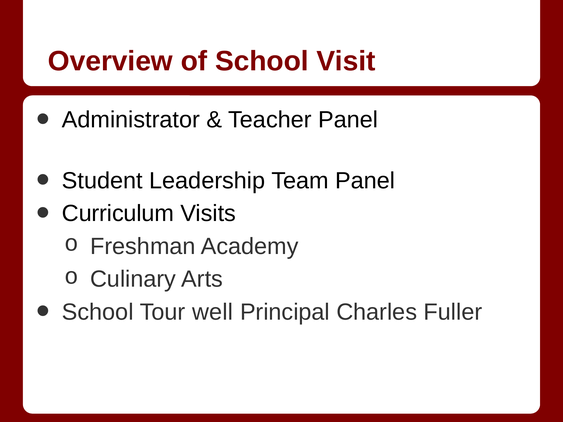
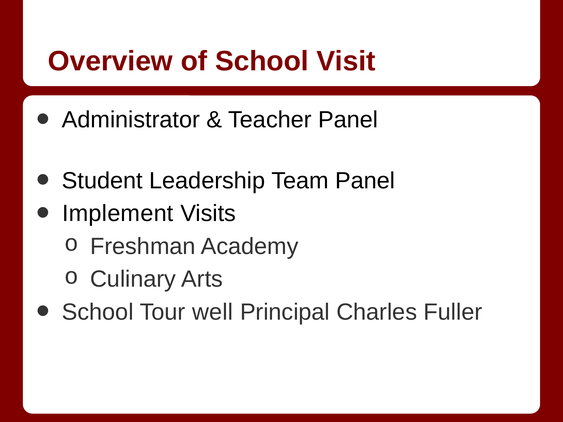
Curriculum: Curriculum -> Implement
